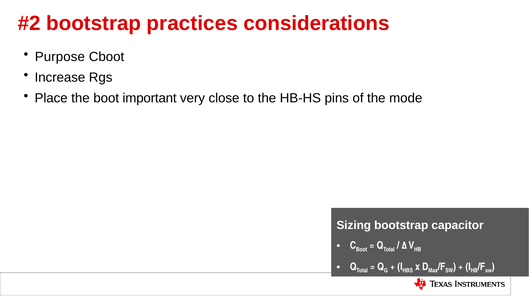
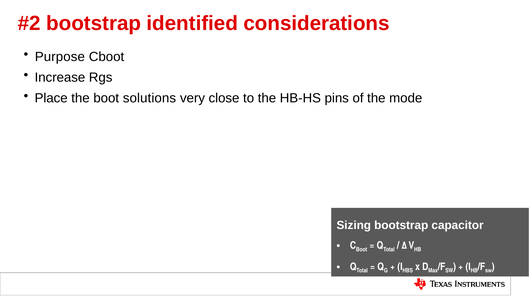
practices: practices -> identified
important: important -> solutions
